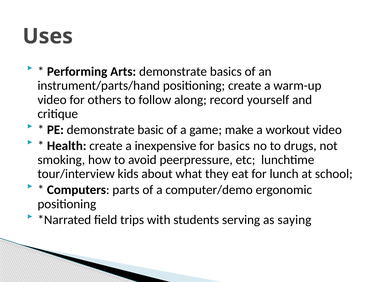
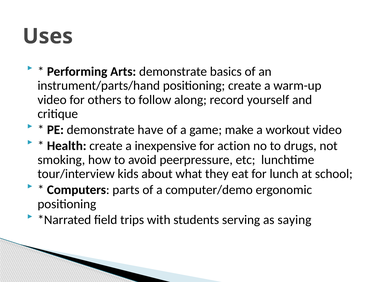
basic: basic -> have
for basics: basics -> action
